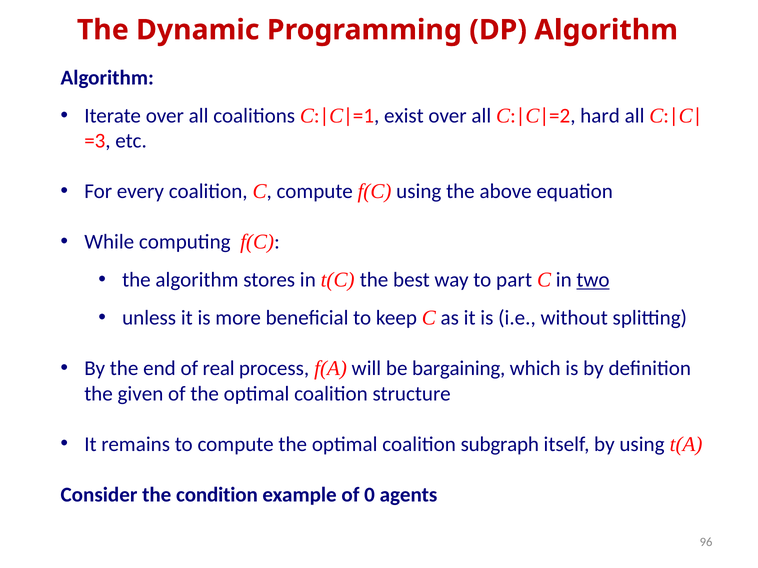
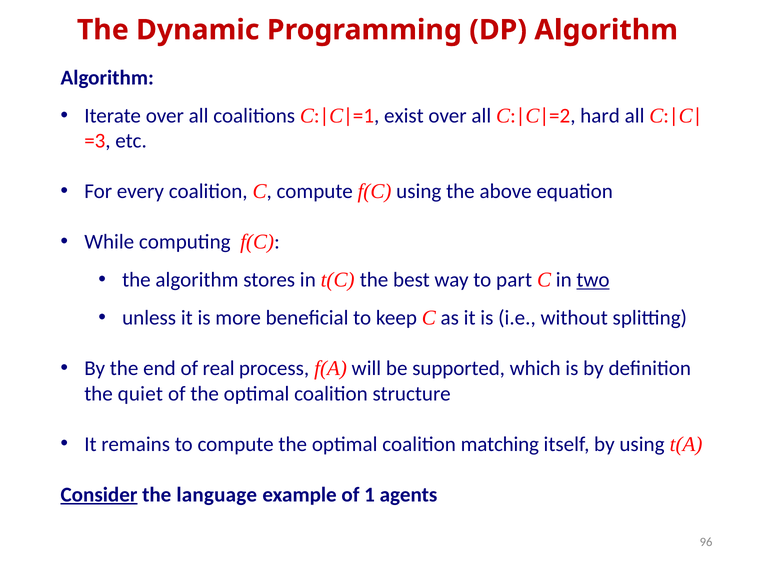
bargaining: bargaining -> supported
given: given -> quiet
subgraph: subgraph -> matching
Consider underline: none -> present
condition: condition -> language
0: 0 -> 1
